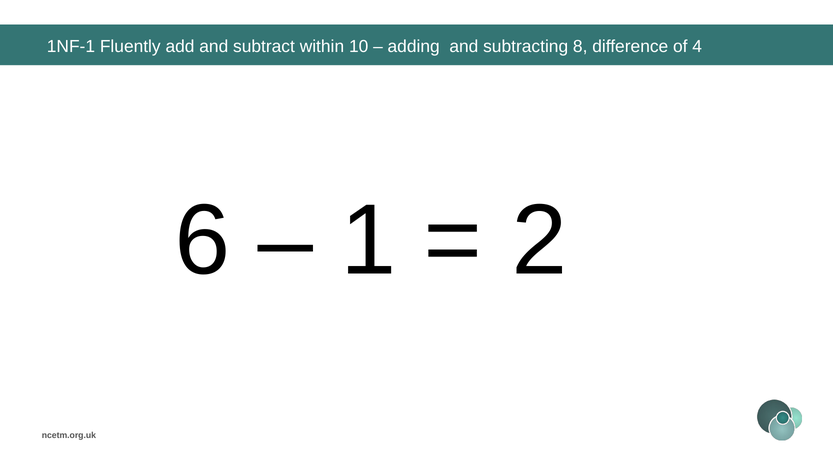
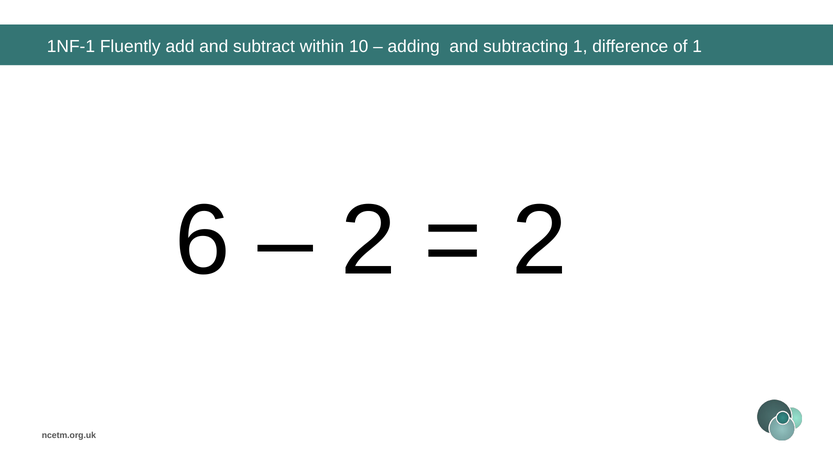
subtracting 8: 8 -> 1
of 4: 4 -> 1
1 at (369, 240): 1 -> 2
